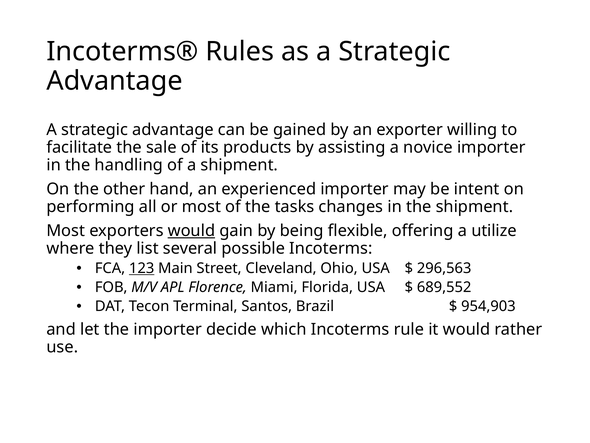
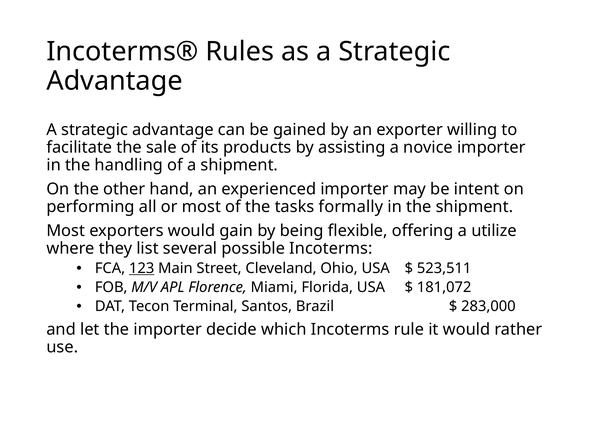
changes: changes -> formally
would at (191, 230) underline: present -> none
296,563: 296,563 -> 523,511
689,552: 689,552 -> 181,072
954,903: 954,903 -> 283,000
